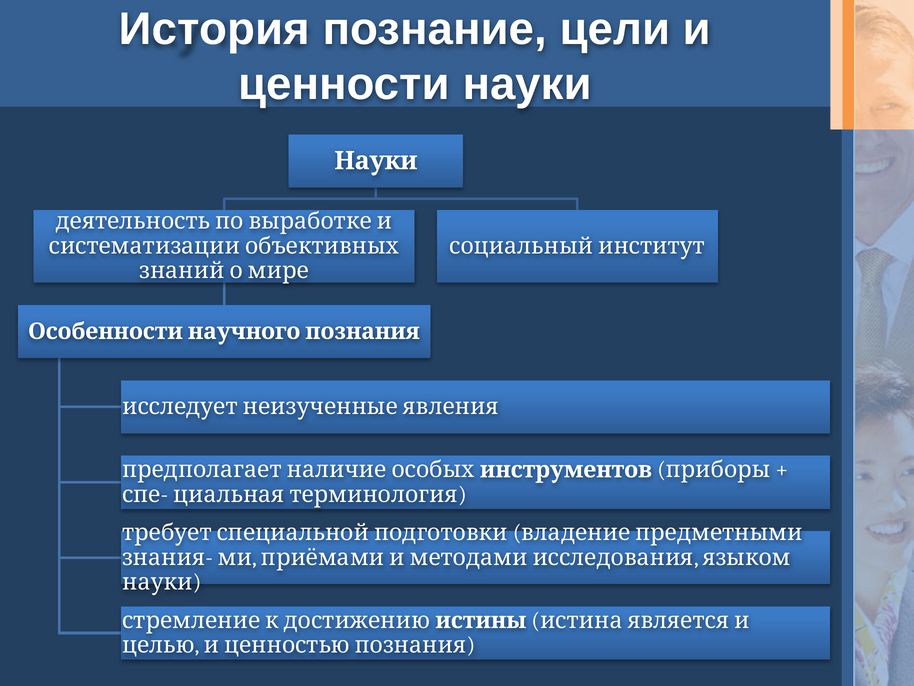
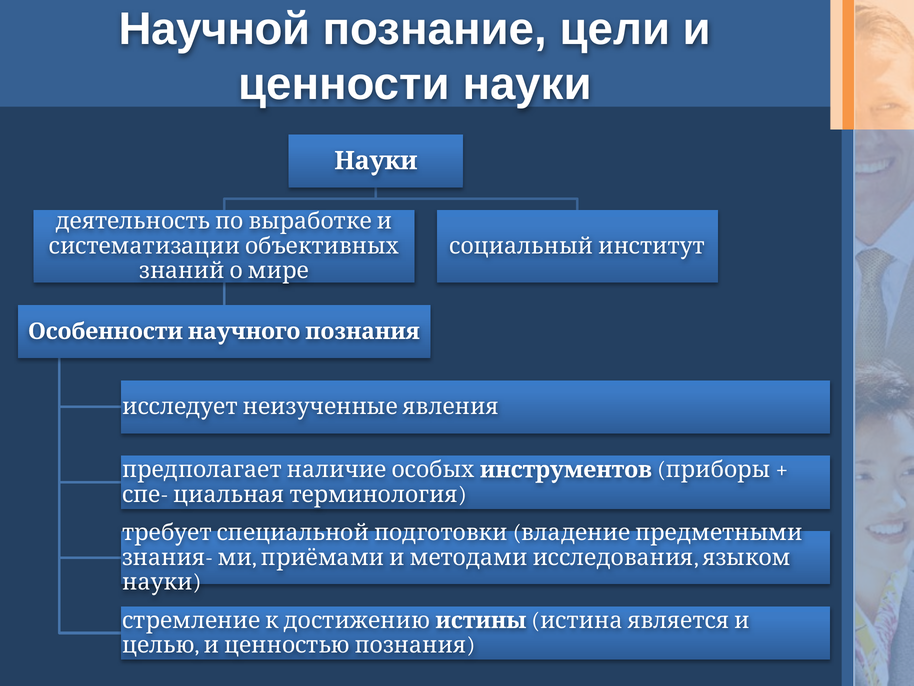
История: История -> Научной
